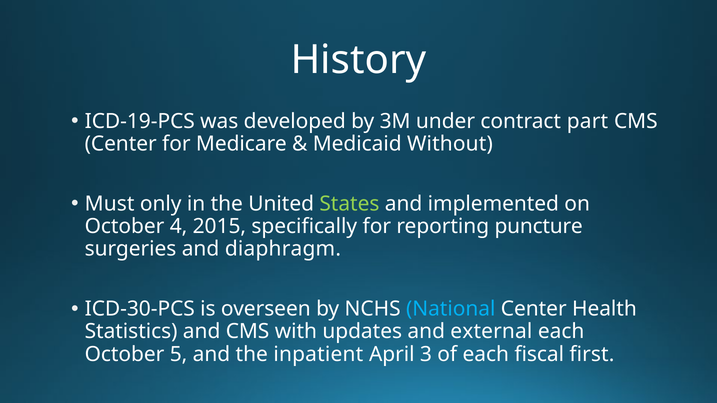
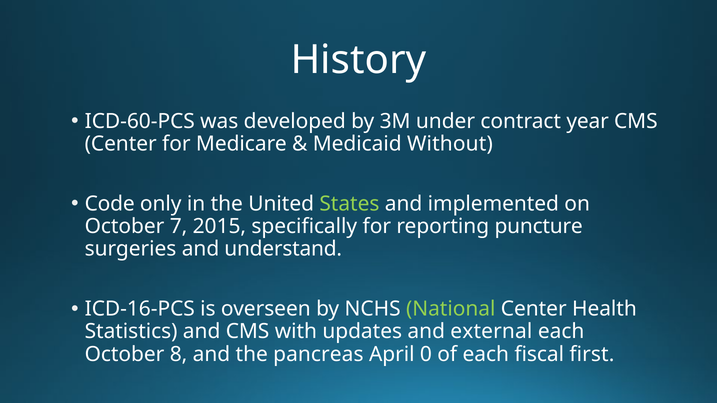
ICD-19-PCS: ICD-19-PCS -> ICD-60-PCS
part: part -> year
Must: Must -> Code
4: 4 -> 7
diaphragm: diaphragm -> understand
ICD-30-PCS: ICD-30-PCS -> ICD-16-PCS
National colour: light blue -> light green
5: 5 -> 8
inpatient: inpatient -> pancreas
3: 3 -> 0
